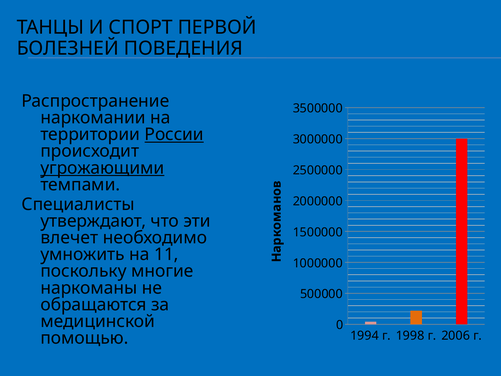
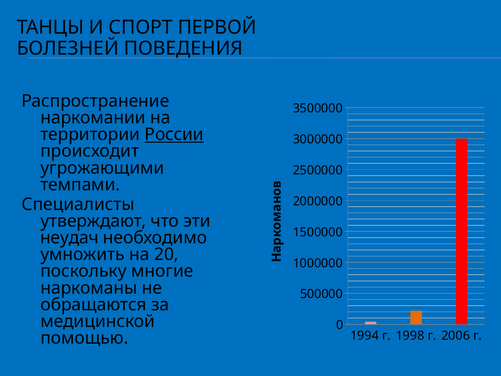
угрожающими underline: present -> none
влечет: влечет -> неудач
11: 11 -> 20
